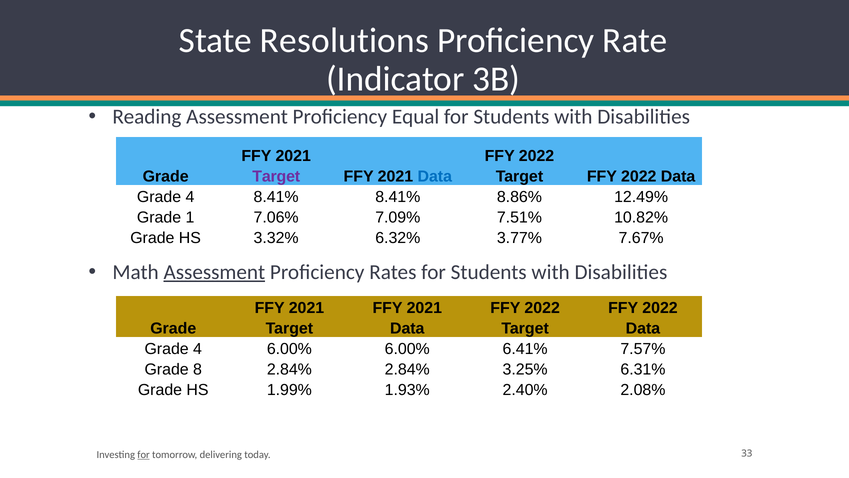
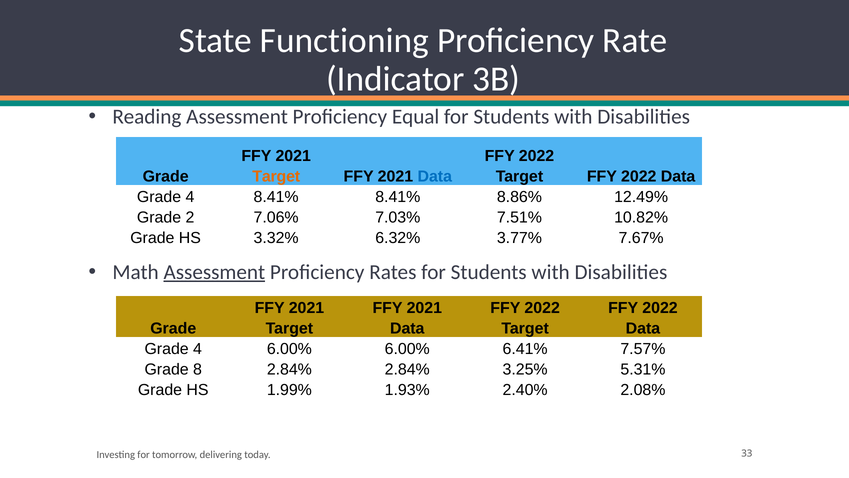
Resolutions: Resolutions -> Functioning
Target at (276, 176) colour: purple -> orange
1: 1 -> 2
7.09%: 7.09% -> 7.03%
6.31%: 6.31% -> 5.31%
for at (144, 454) underline: present -> none
